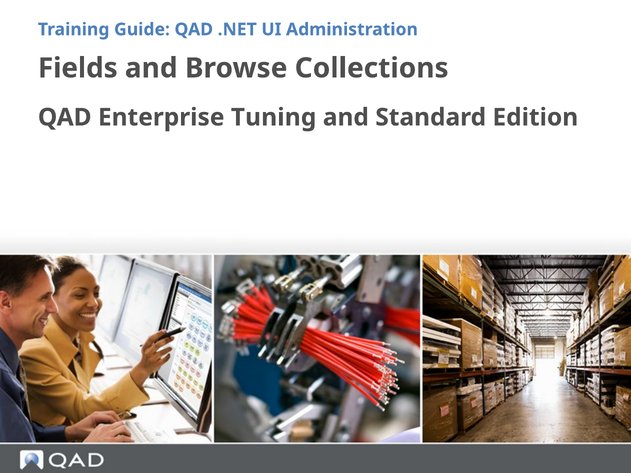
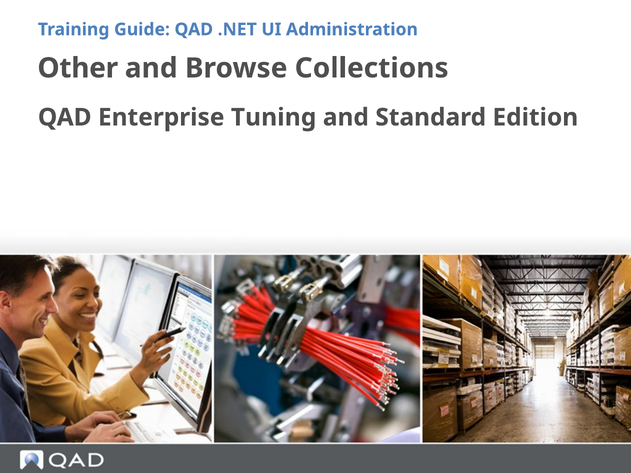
Fields: Fields -> Other
